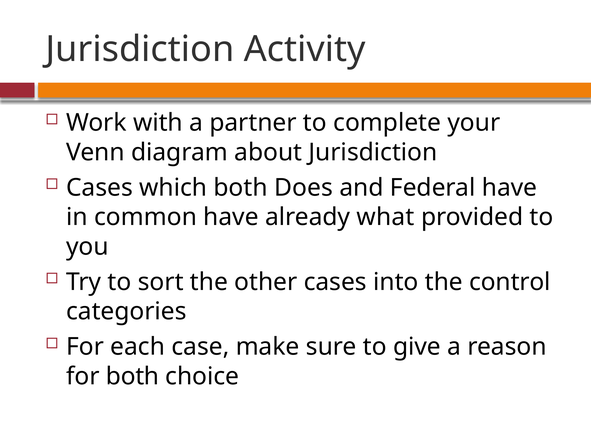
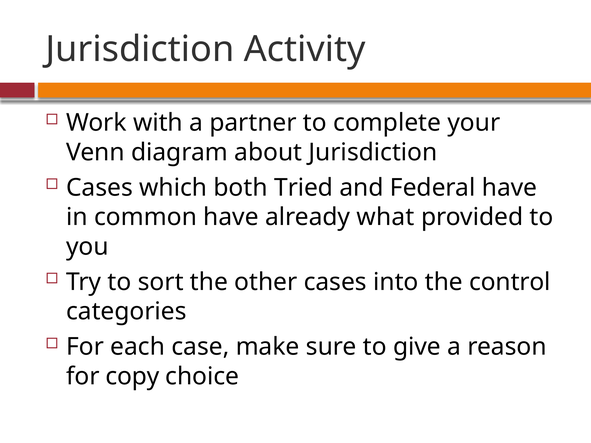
Does: Does -> Tried
for both: both -> copy
